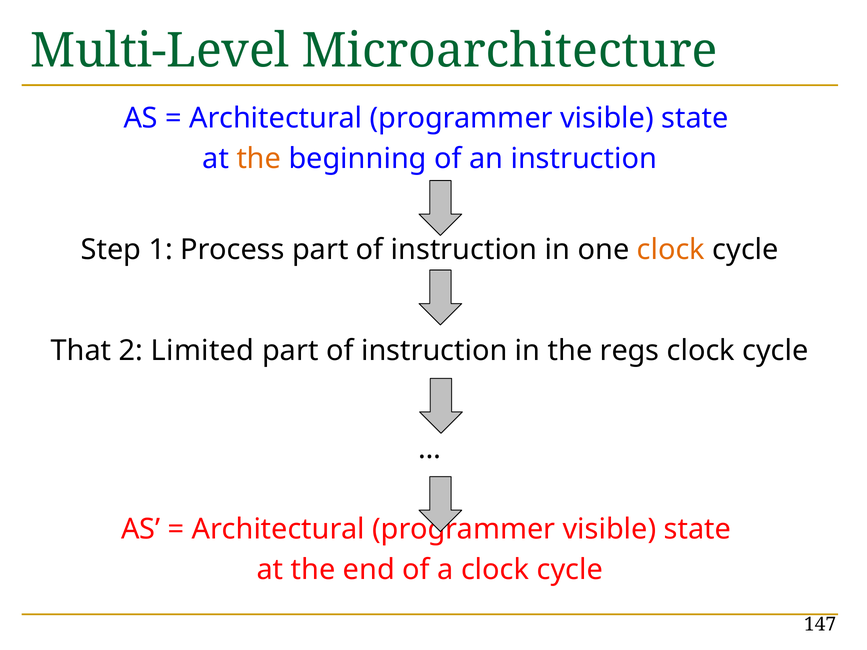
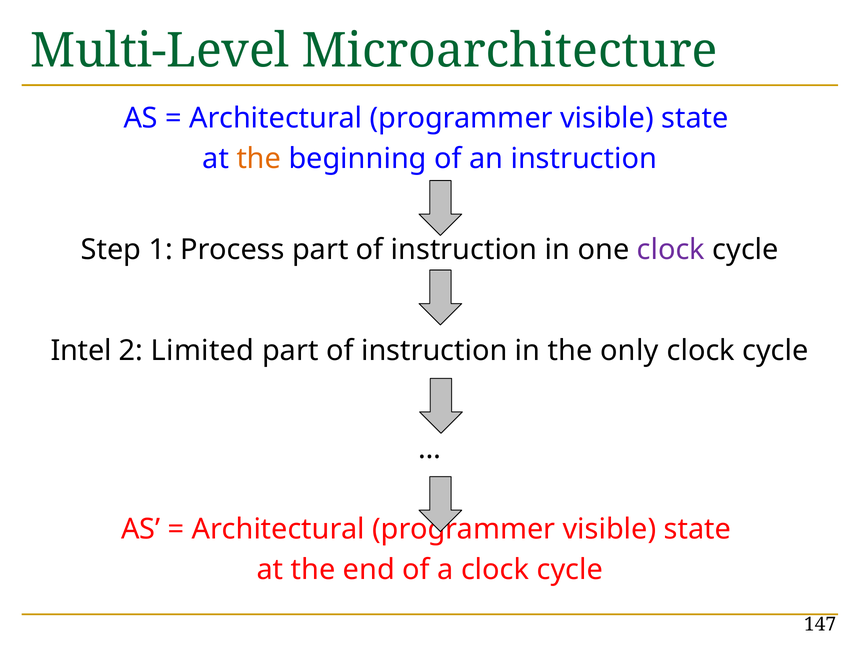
clock at (671, 250) colour: orange -> purple
That: That -> Intel
regs: regs -> only
